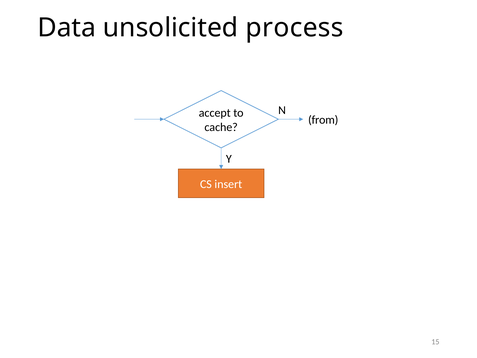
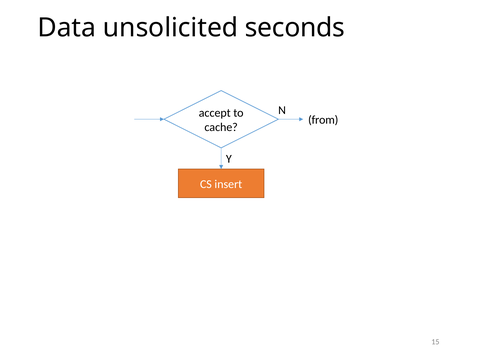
process: process -> seconds
